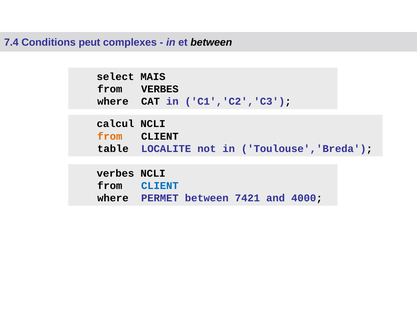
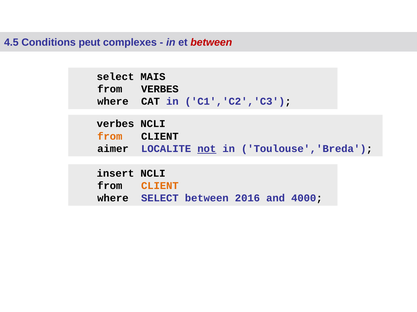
7.4: 7.4 -> 4.5
between at (211, 43) colour: black -> red
calcul at (115, 124): calcul -> verbes
table: table -> aimer
not underline: none -> present
verbes at (115, 174): verbes -> insert
CLIENT at (160, 186) colour: blue -> orange
where PERMET: PERMET -> SELECT
7421: 7421 -> 2016
